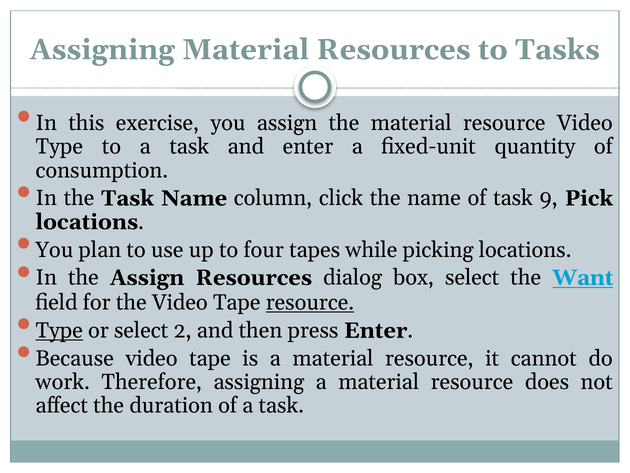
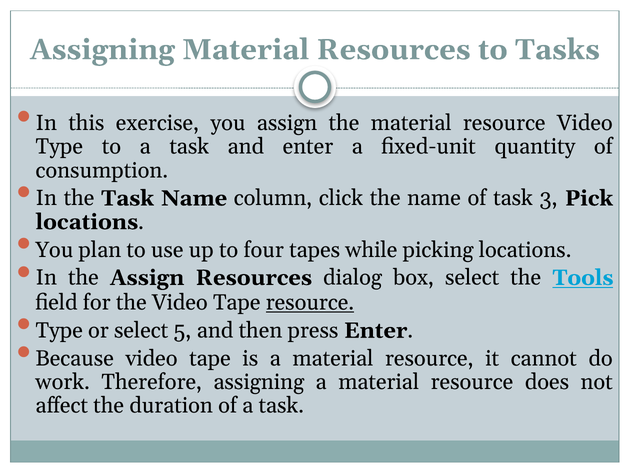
9: 9 -> 3
Want: Want -> Tools
Type at (59, 330) underline: present -> none
2: 2 -> 5
